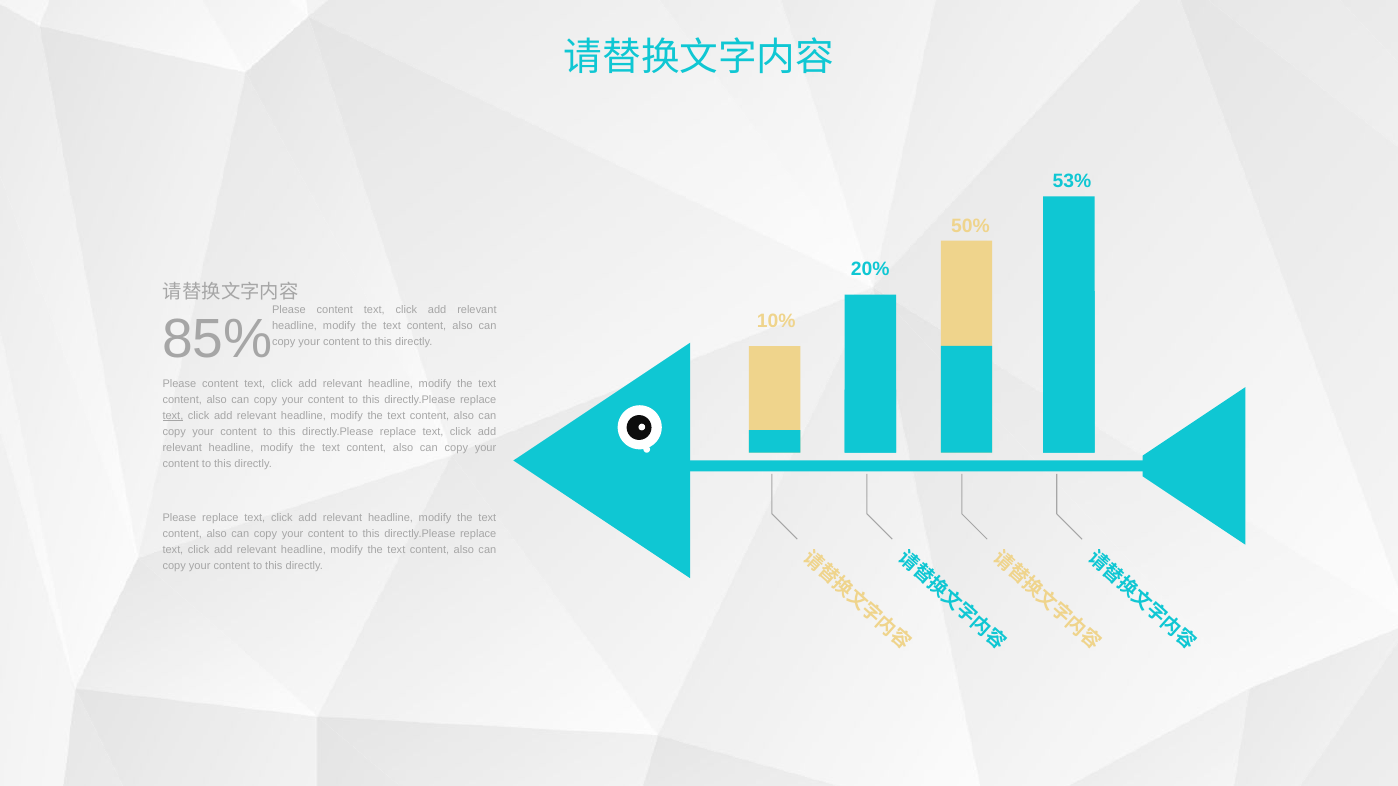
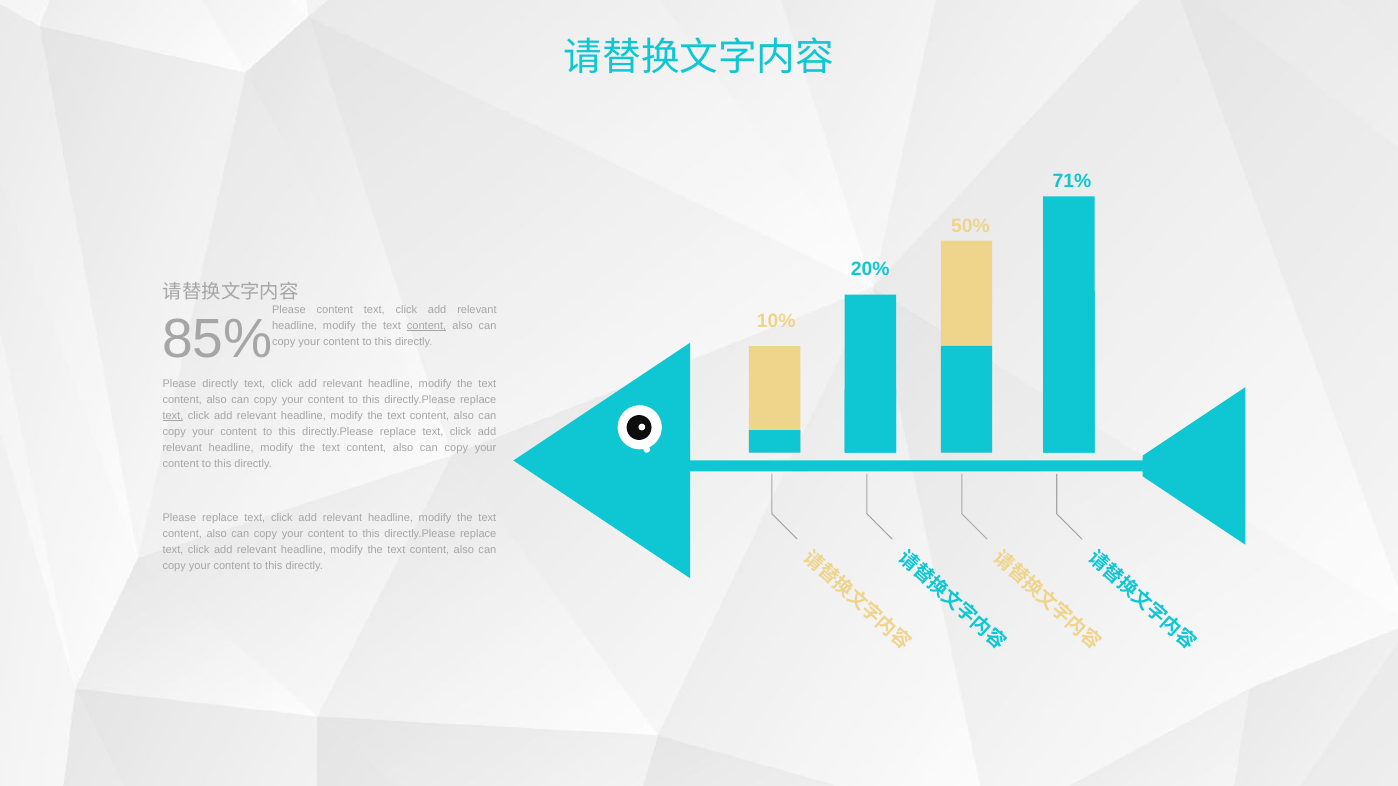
53%: 53% -> 71%
content at (427, 326) underline: none -> present
content at (220, 384): content -> directly
